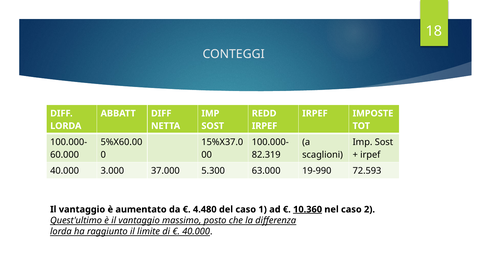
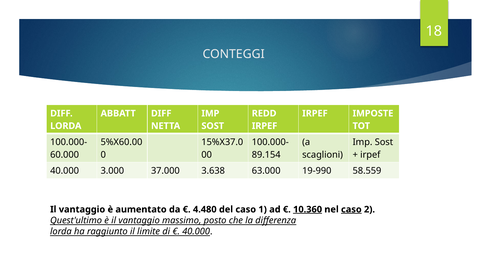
82.319: 82.319 -> 89.154
5.300: 5.300 -> 3.638
72.593: 72.593 -> 58.559
caso at (351, 210) underline: none -> present
